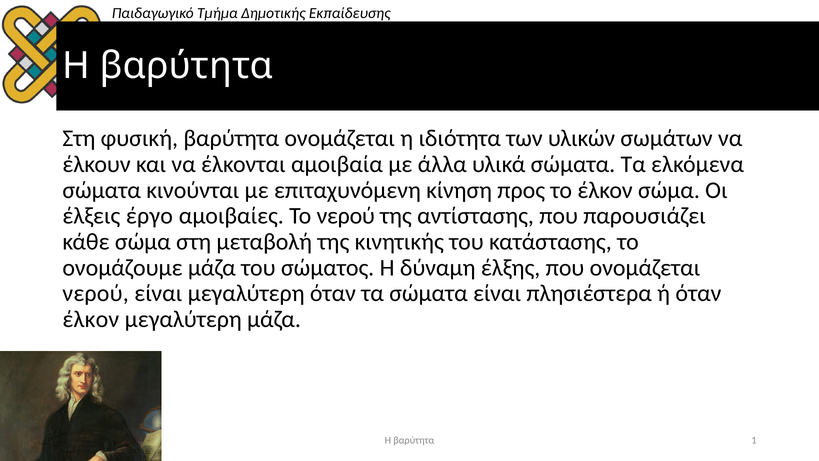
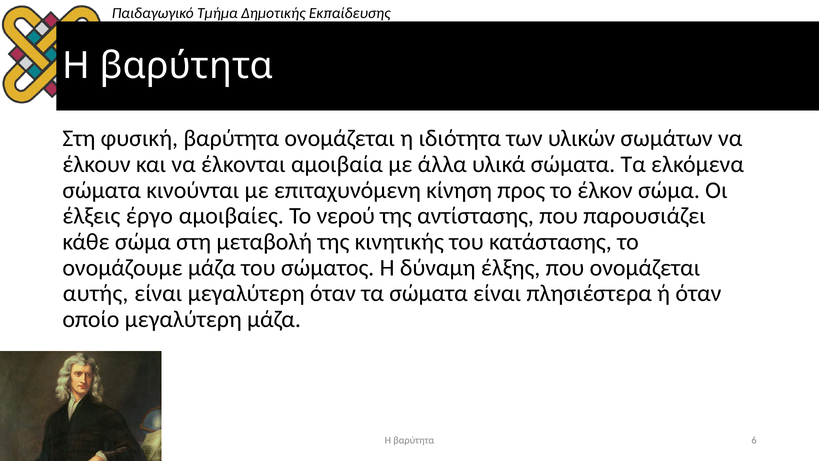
νερού at (96, 293): νερού -> αυτής
έλκον at (91, 319): έλκον -> οποίο
1: 1 -> 6
